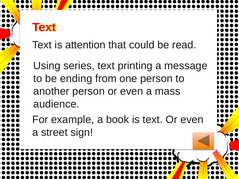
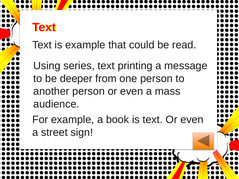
is attention: attention -> example
ending: ending -> deeper
